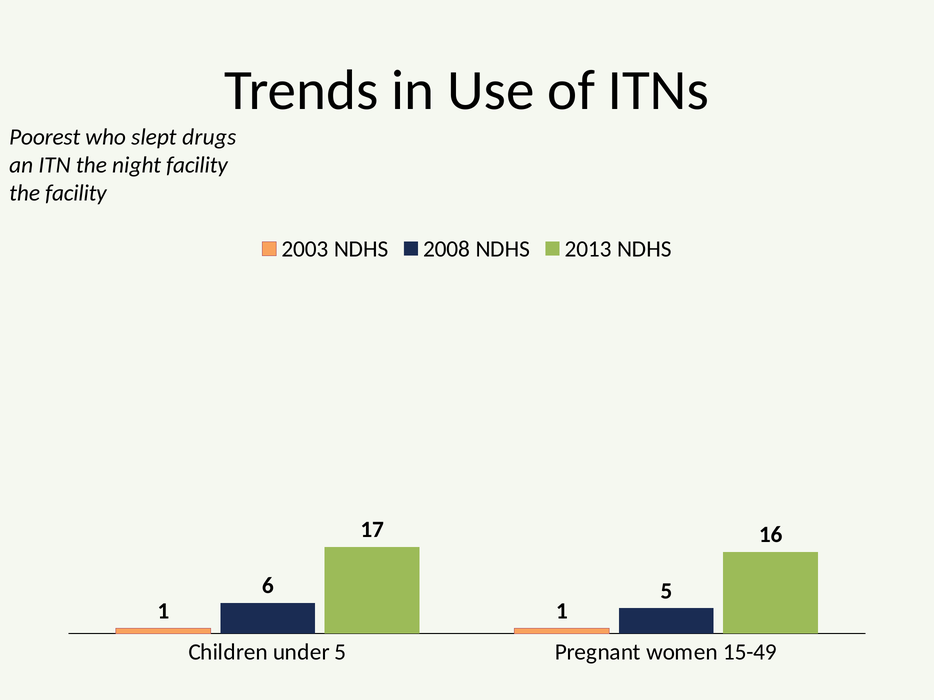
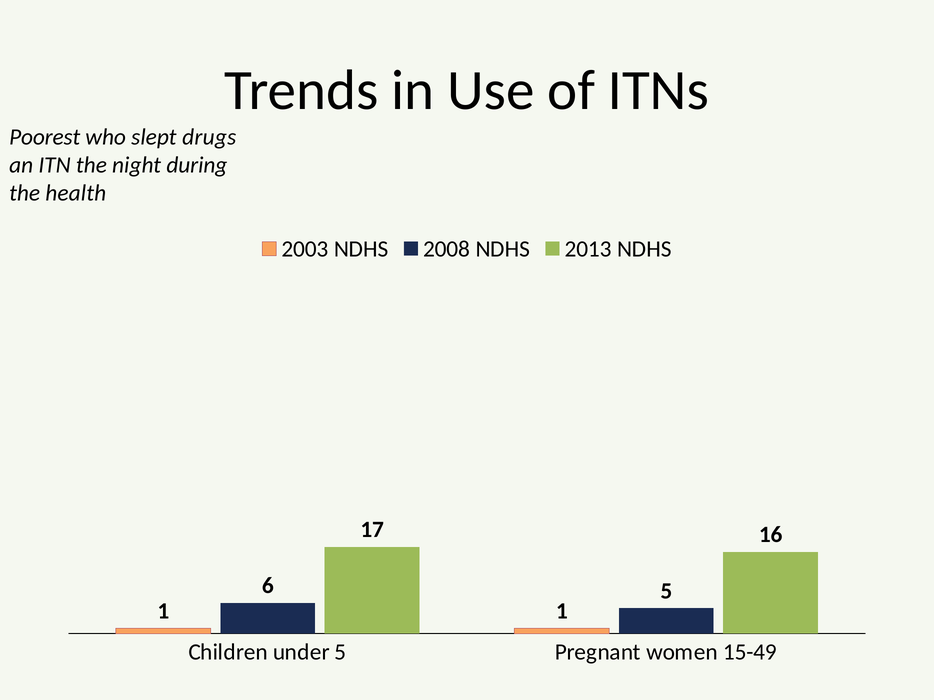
night facility: facility -> during
the facility: facility -> health
